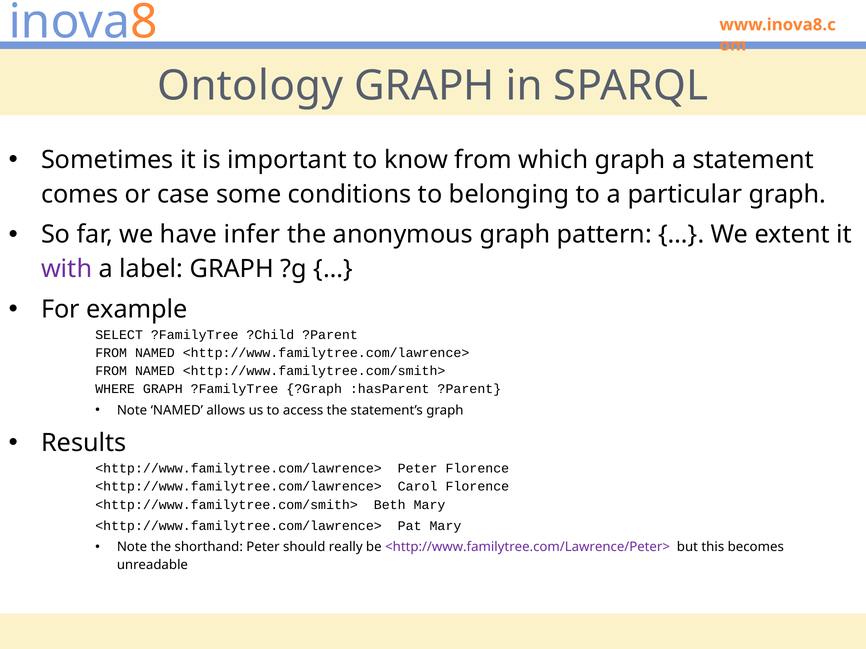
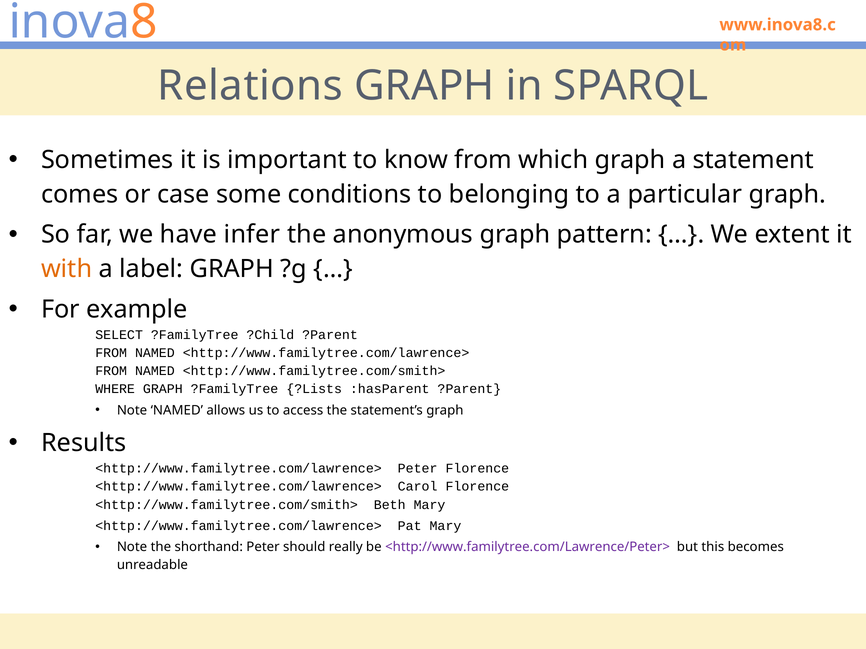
Ontology: Ontology -> Relations
with colour: purple -> orange
?Graph: ?Graph -> ?Lists
